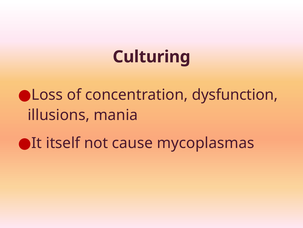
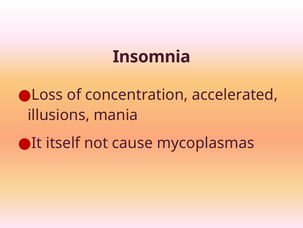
Culturing: Culturing -> Insomnia
dysfunction: dysfunction -> accelerated
